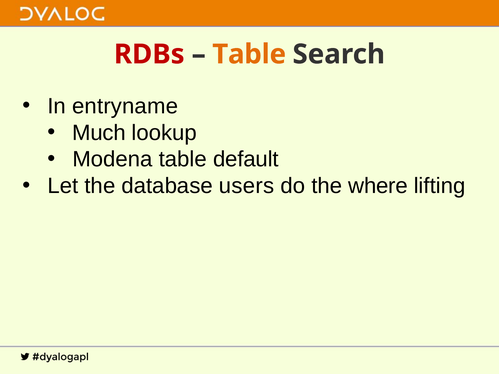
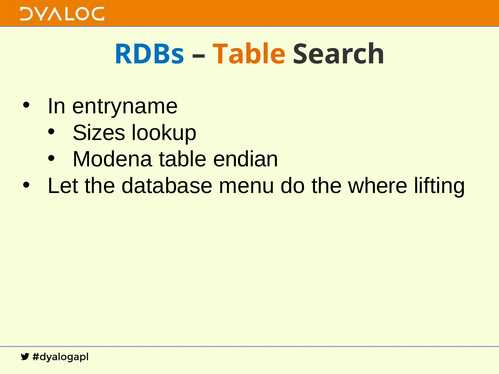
RDBs colour: red -> blue
Much: Much -> Sizes
default: default -> endian
users: users -> menu
